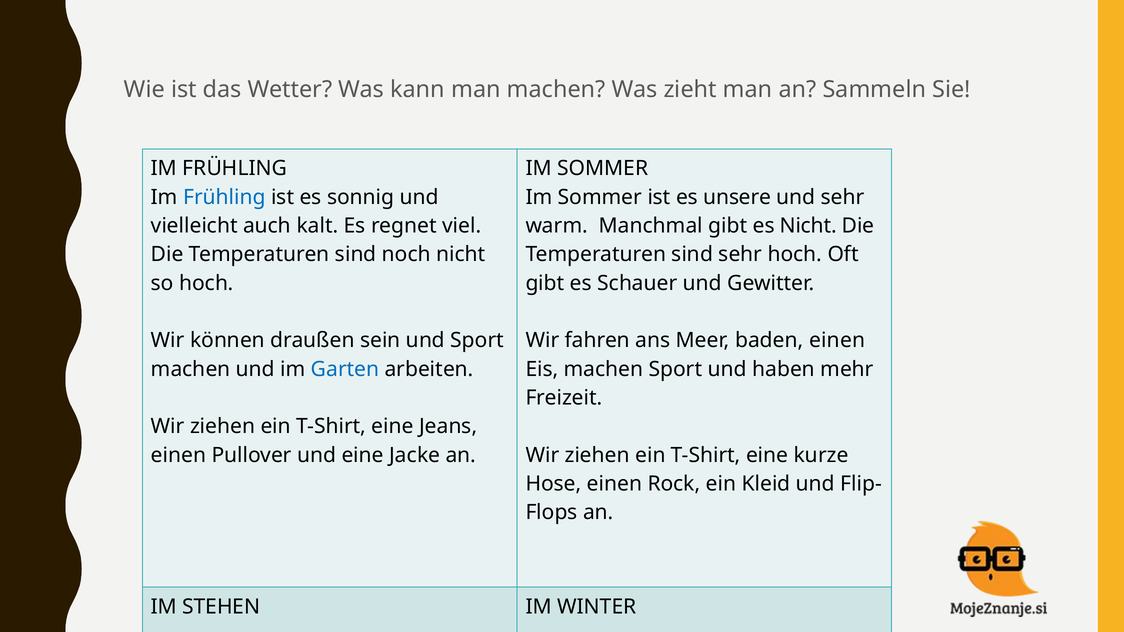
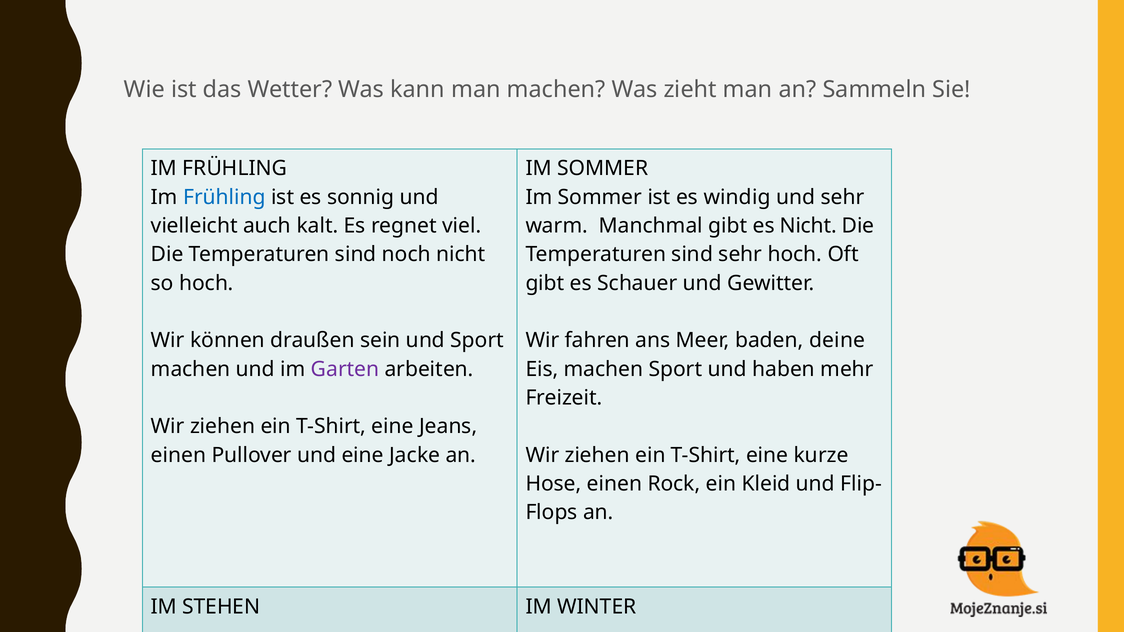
unsere: unsere -> windig
baden einen: einen -> deine
Garten colour: blue -> purple
